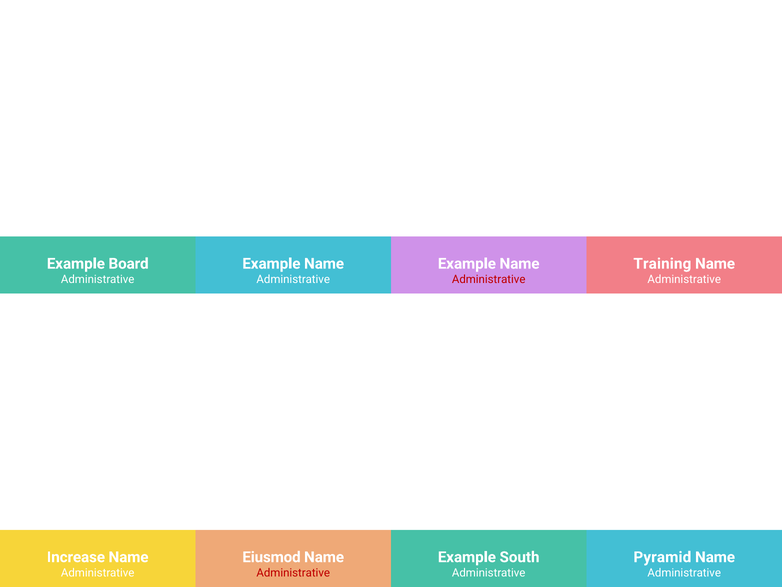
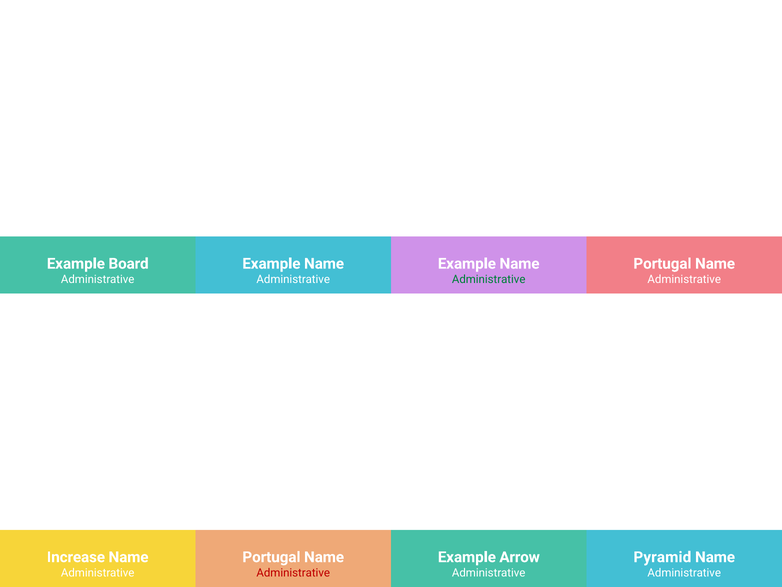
Training at (662, 263): Training -> Portugal
Administrative at (489, 279) colour: red -> green
Eiusmod at (271, 557): Eiusmod -> Portugal
South: South -> Arrow
